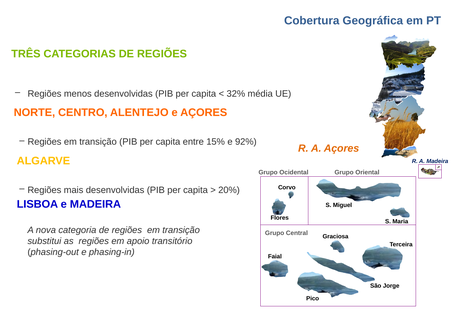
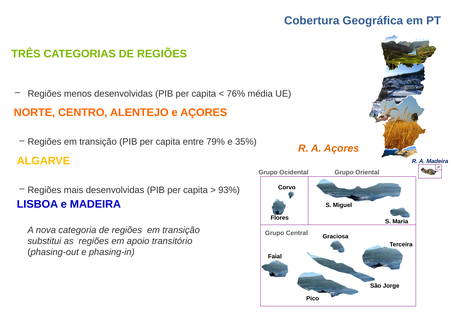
32%: 32% -> 76%
15%: 15% -> 79%
92%: 92% -> 35%
20%: 20% -> 93%
